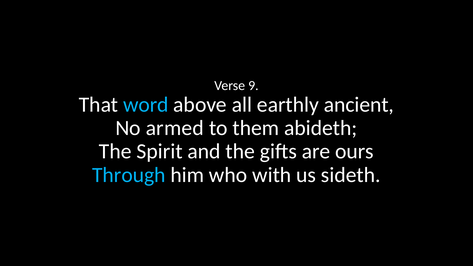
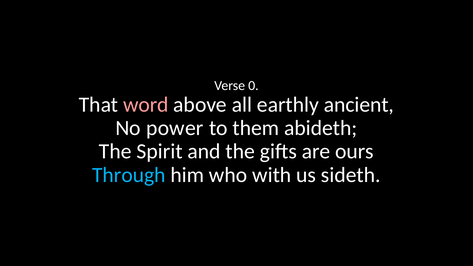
9: 9 -> 0
word colour: light blue -> pink
armed: armed -> power
